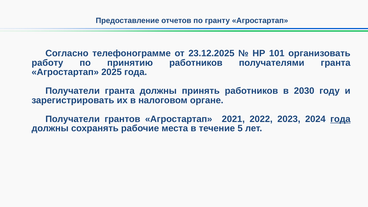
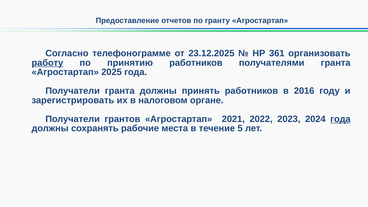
101: 101 -> 361
работу underline: none -> present
2030: 2030 -> 2016
